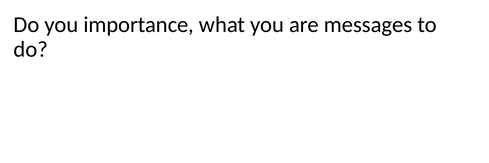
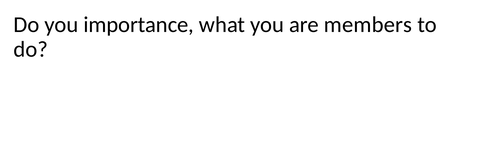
messages: messages -> members
